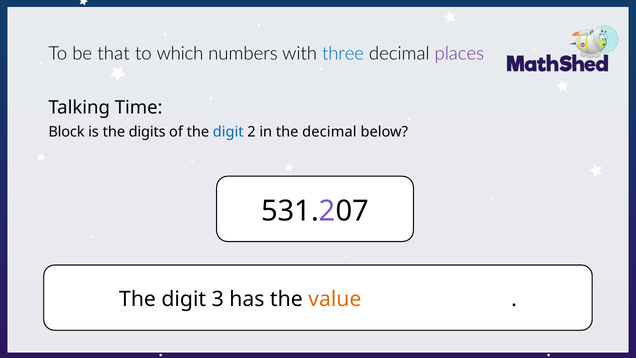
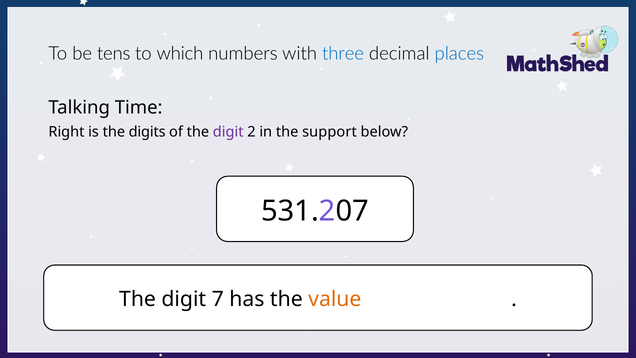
that: that -> tens
places colour: purple -> blue
Block: Block -> Right
digit at (228, 132) colour: blue -> purple
the decimal: decimal -> support
3: 3 -> 7
